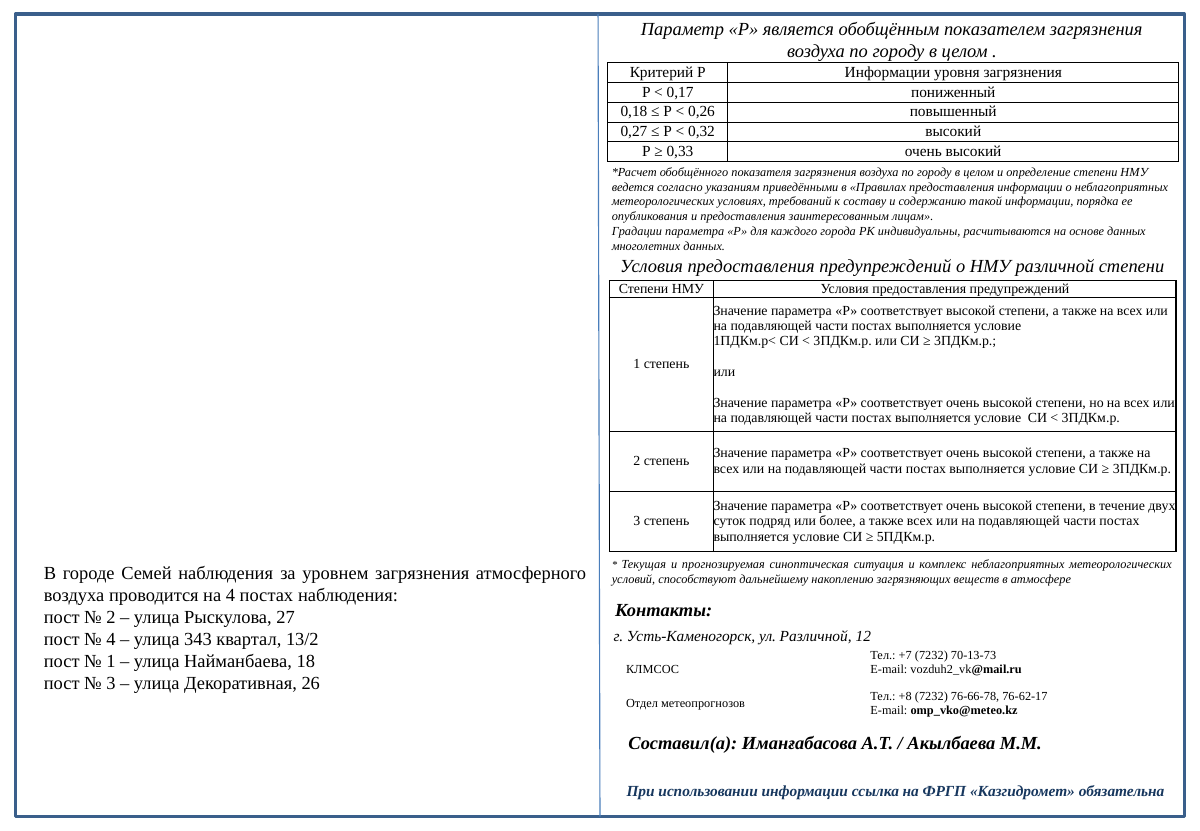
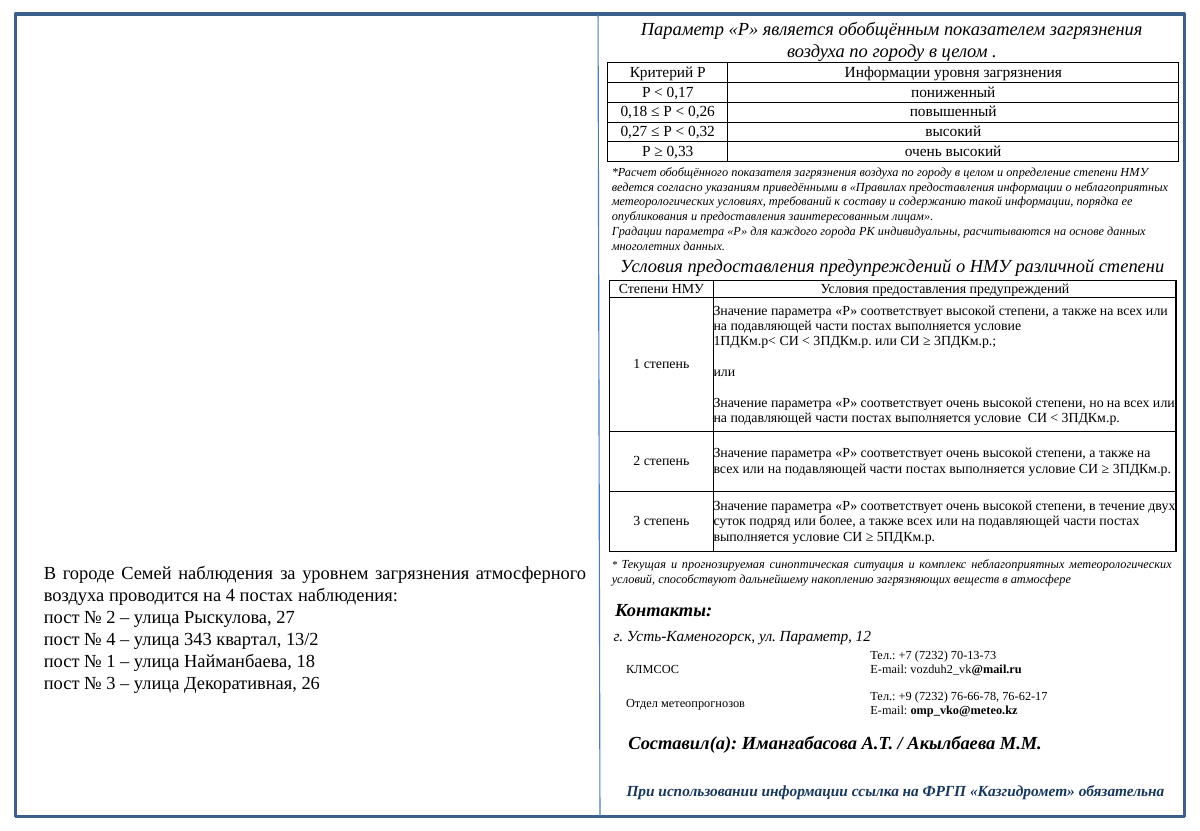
ул Различной: Различной -> Параметр
+8: +8 -> +9
